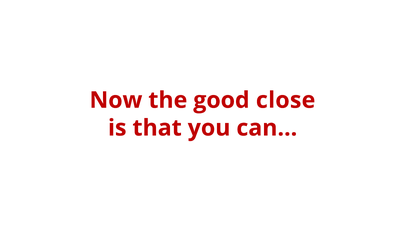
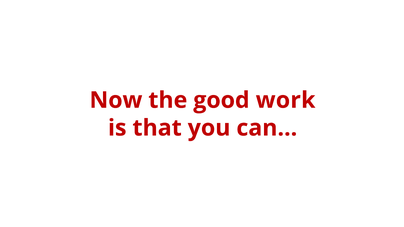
close: close -> work
